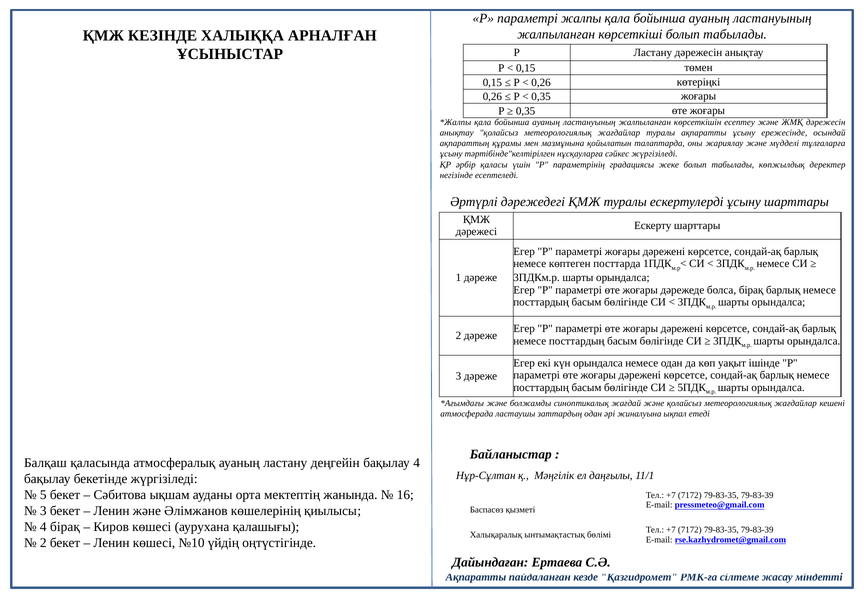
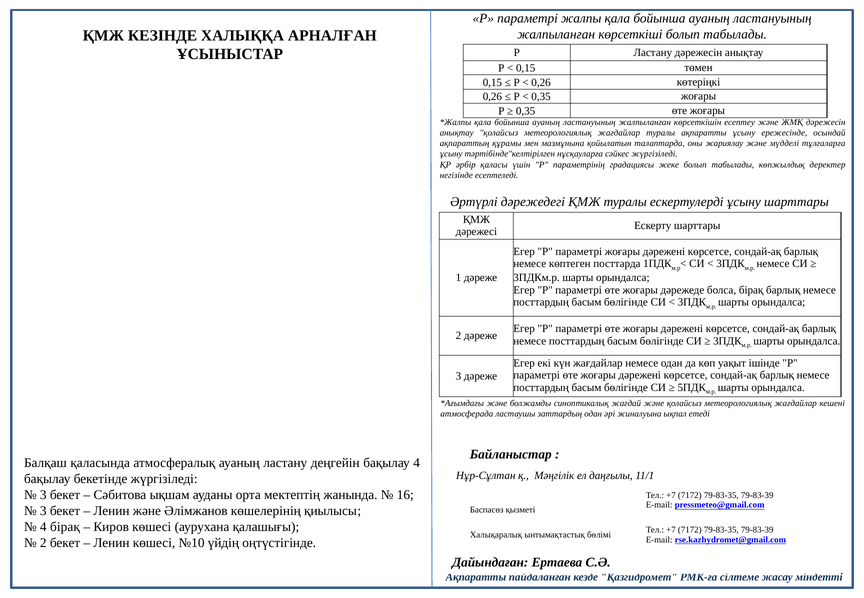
күн орындалса: орындалса -> жағдайлар
5 at (43, 495): 5 -> 3
